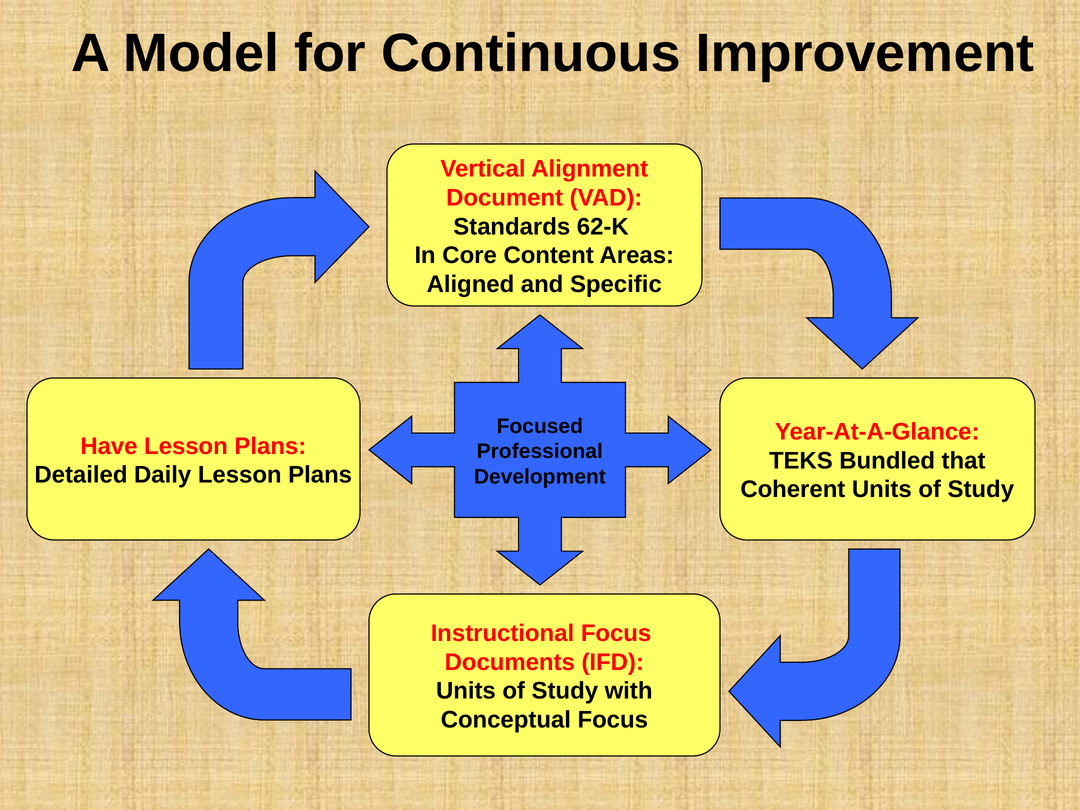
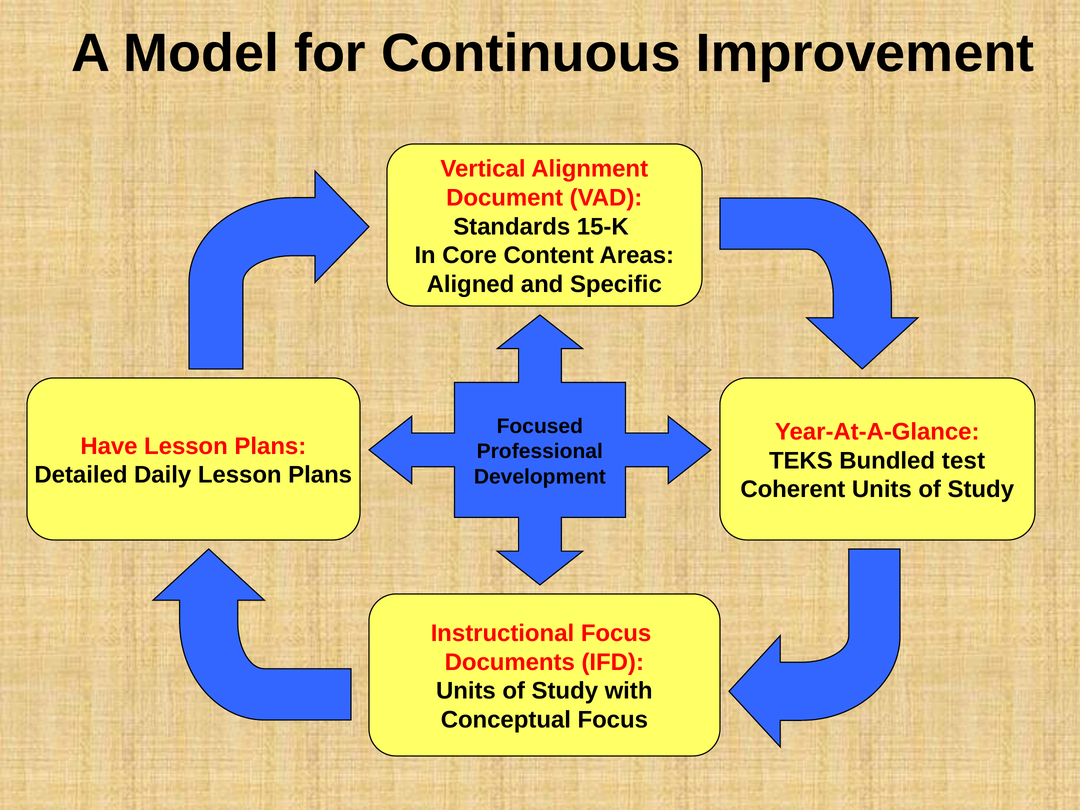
62-K: 62-K -> 15-K
that: that -> test
